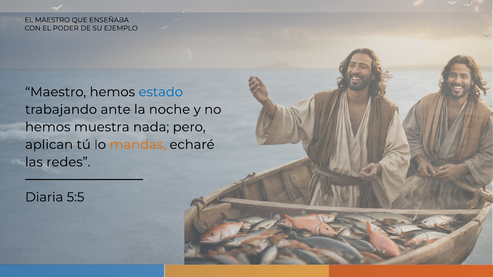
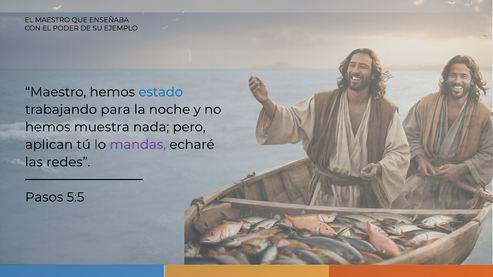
ante: ante -> para
mandas colour: orange -> purple
Diaria: Diaria -> Pasos
